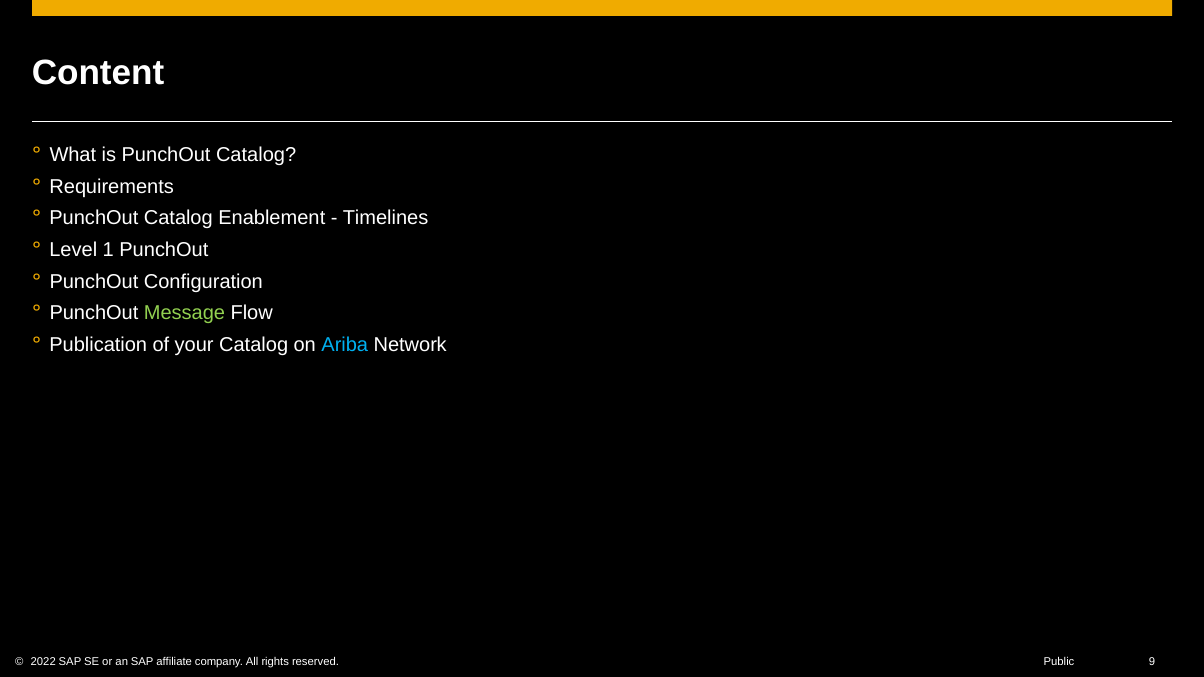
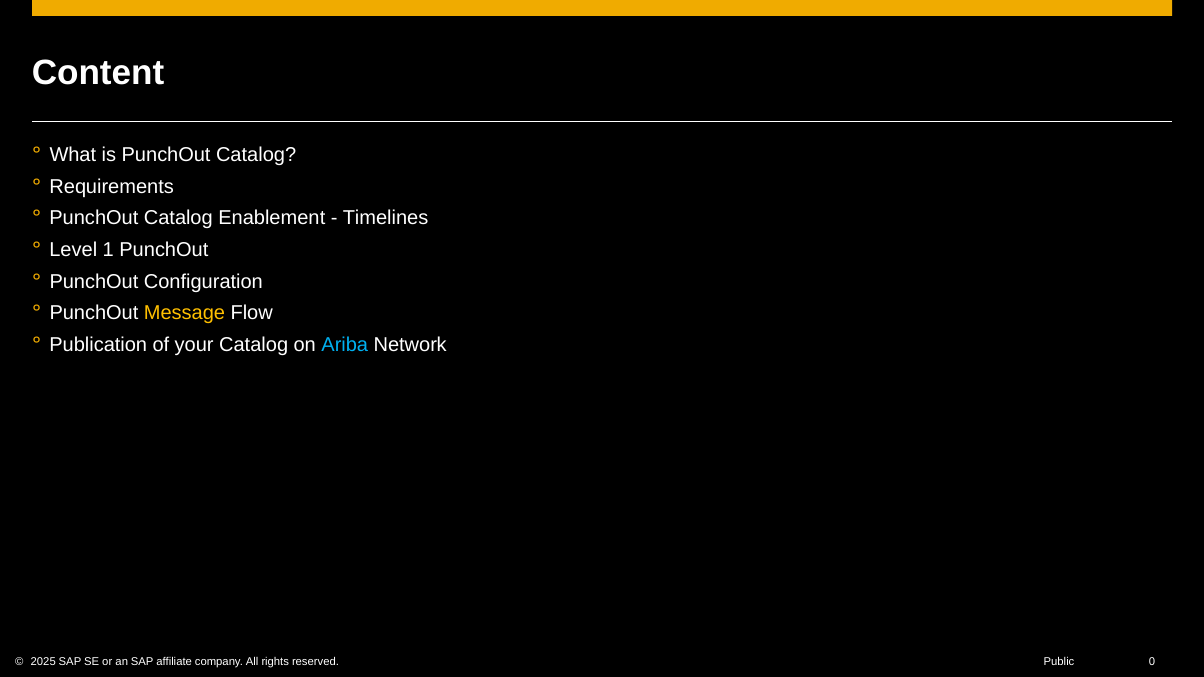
Message colour: light green -> yellow
2022: 2022 -> 2025
9: 9 -> 0
